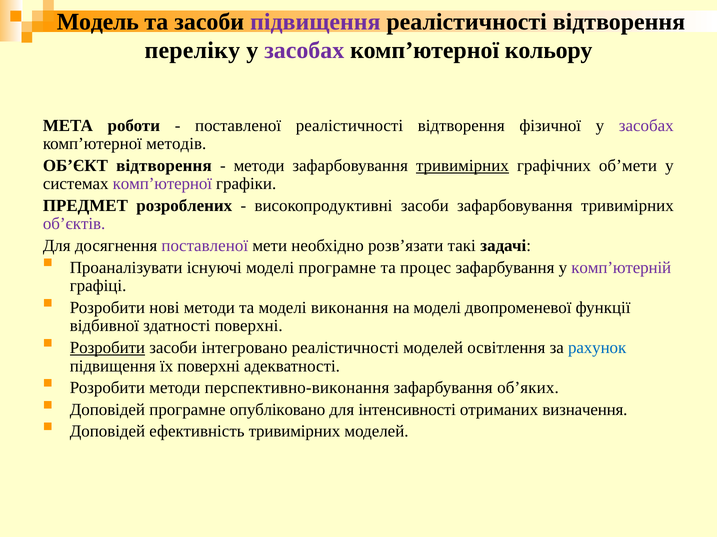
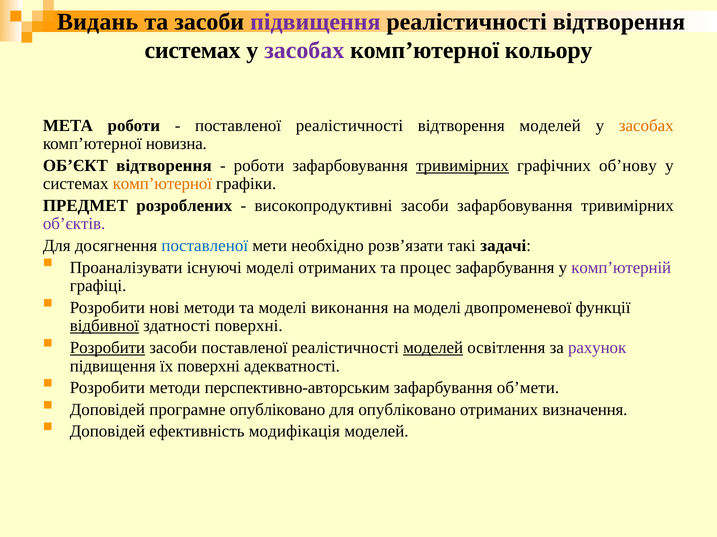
Модель: Модель -> Видань
переліку at (192, 50): переліку -> системах
відтворення фізичної: фізичної -> моделей
засобах at (646, 126) colour: purple -> orange
методів: методів -> новизна
методи at (259, 166): методи -> роботи
об’мети: об’мети -> об’нову
комп’ютерної at (162, 184) colour: purple -> orange
поставленої at (205, 246) colour: purple -> blue
моделі програмне: програмне -> отриманих
відбивної underline: none -> present
засоби інтегровано: інтегровано -> поставленої
моделей at (433, 348) underline: none -> present
рахунок colour: blue -> purple
перспективно-виконання: перспективно-виконання -> перспективно-авторським
об’яких: об’яких -> об’мети
для інтенсивності: інтенсивності -> опубліковано
ефективність тривимірних: тривимірних -> модифікація
